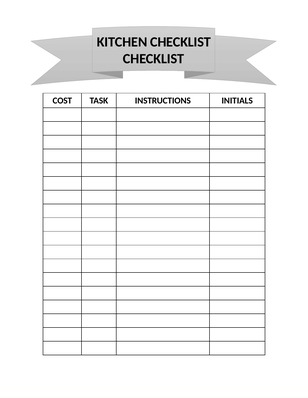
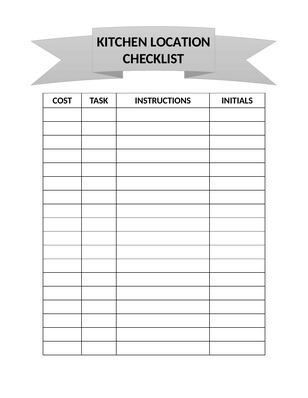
KITCHEN CHECKLIST: CHECKLIST -> LOCATION
